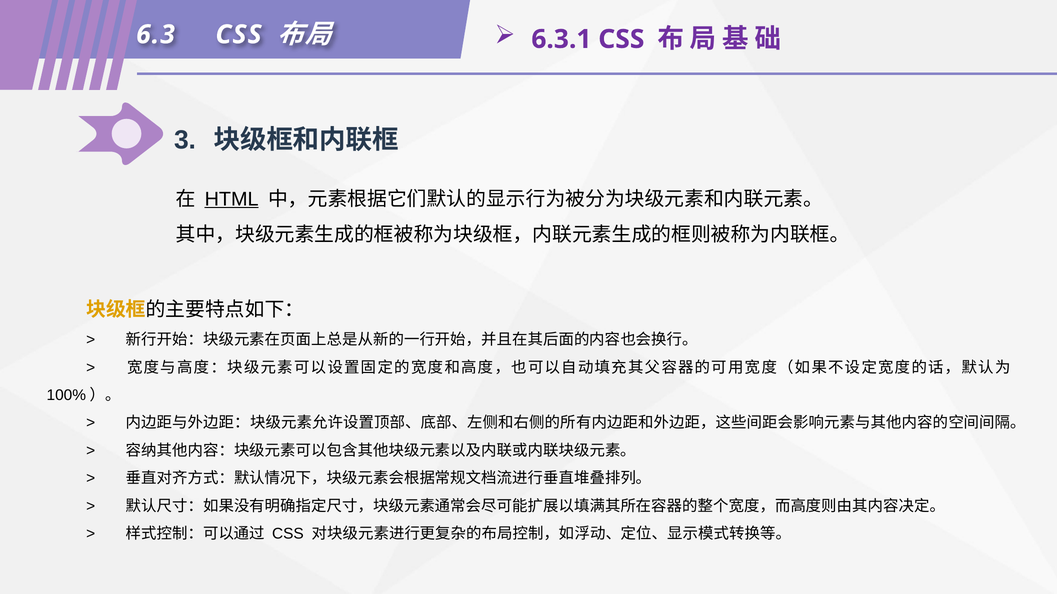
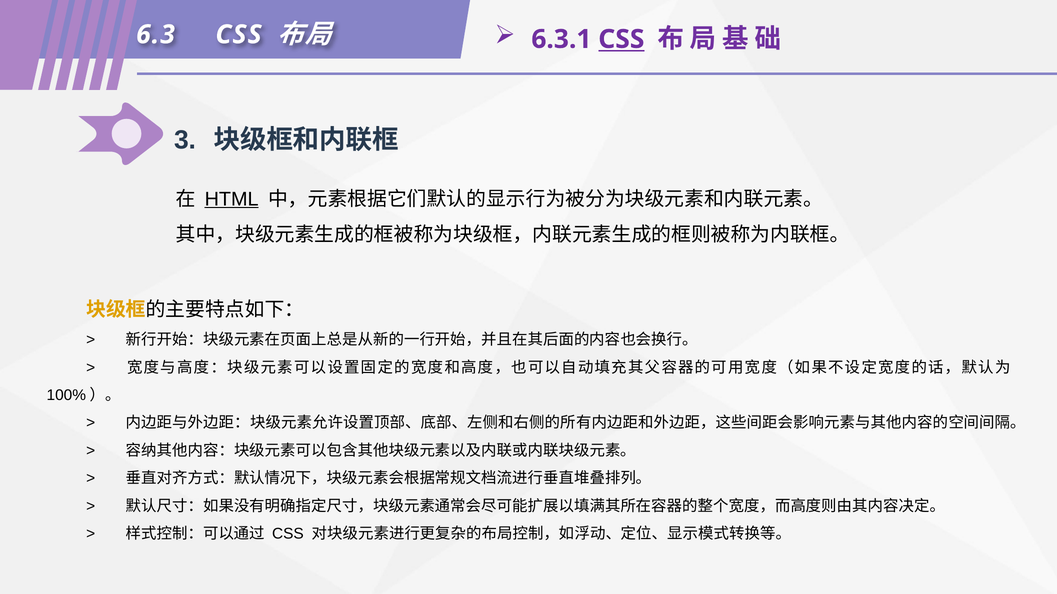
CSS at (621, 39) underline: none -> present
